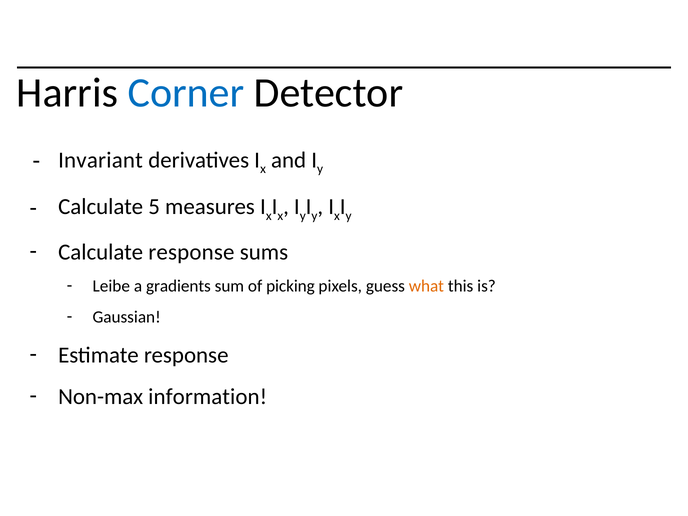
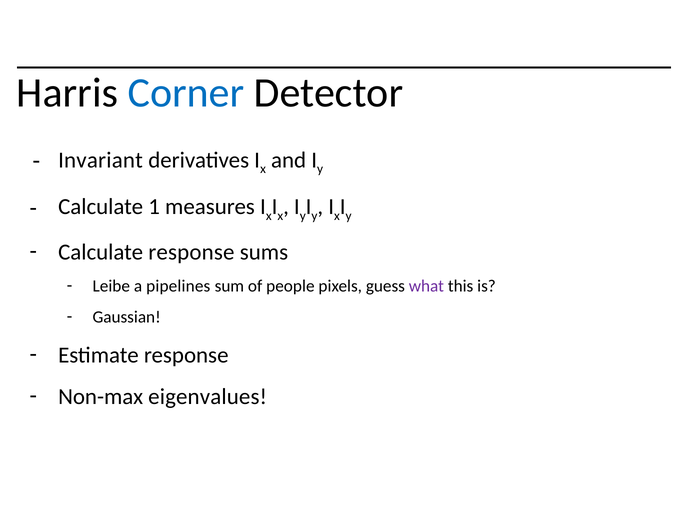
5: 5 -> 1
gradients: gradients -> pipelines
picking: picking -> people
what colour: orange -> purple
information: information -> eigenvalues
